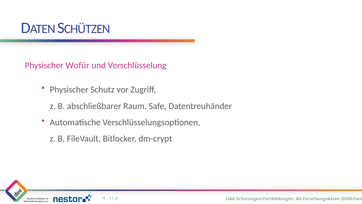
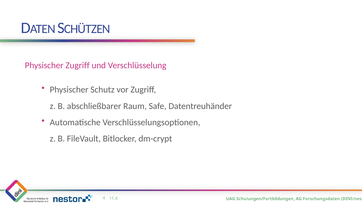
Physischer Wofür: Wofür -> Zugriff
